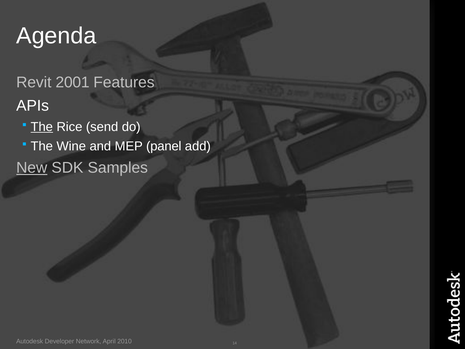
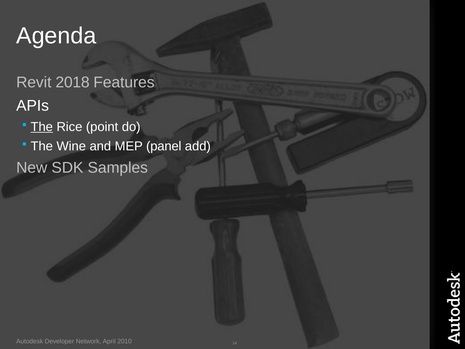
2001: 2001 -> 2018
send: send -> point
New underline: present -> none
